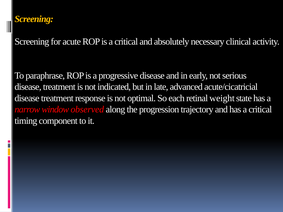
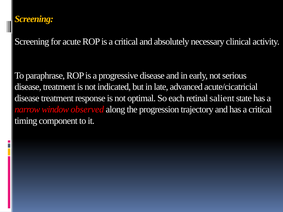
weight: weight -> salient
